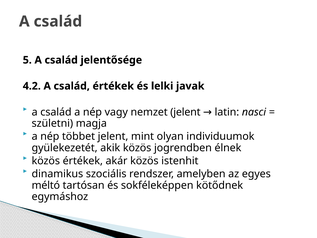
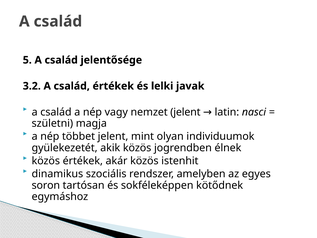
4.2: 4.2 -> 3.2
méltó: méltó -> soron
